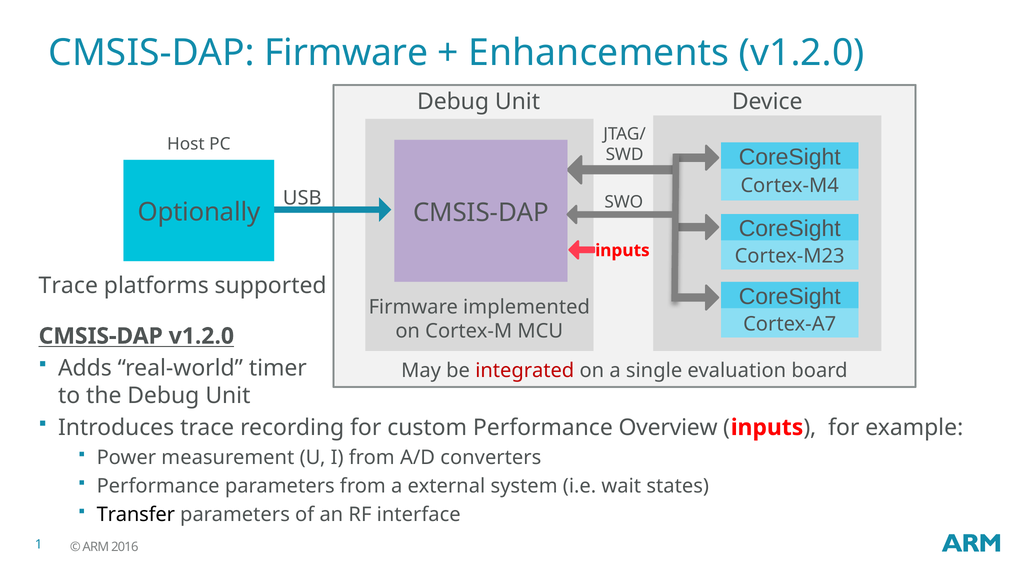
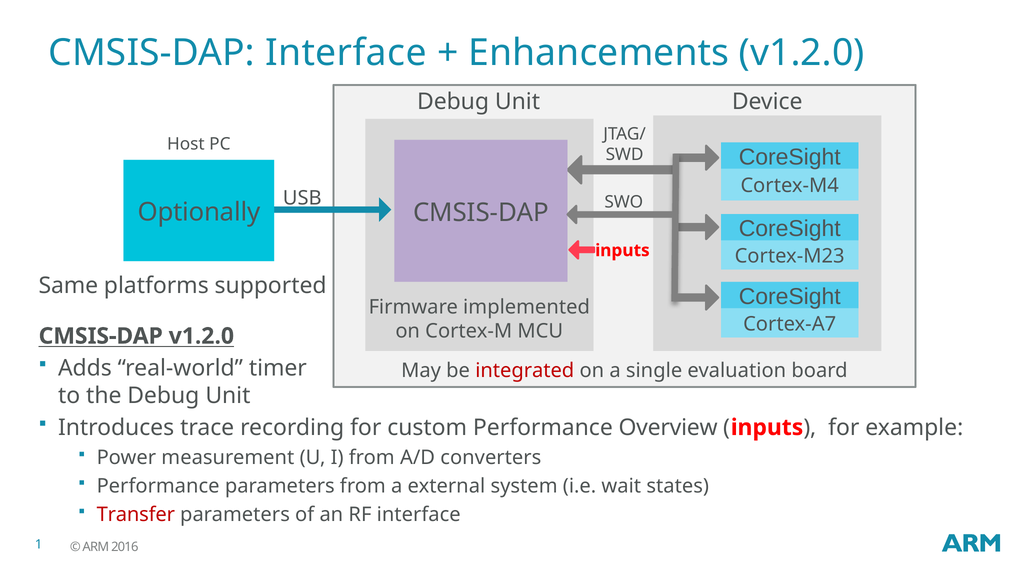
CMSIS-DAP Firmware: Firmware -> Interface
Trace at (68, 286): Trace -> Same
Transfer colour: black -> red
